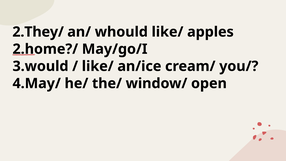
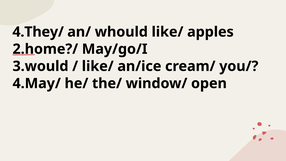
2.They/: 2.They/ -> 4.They/
